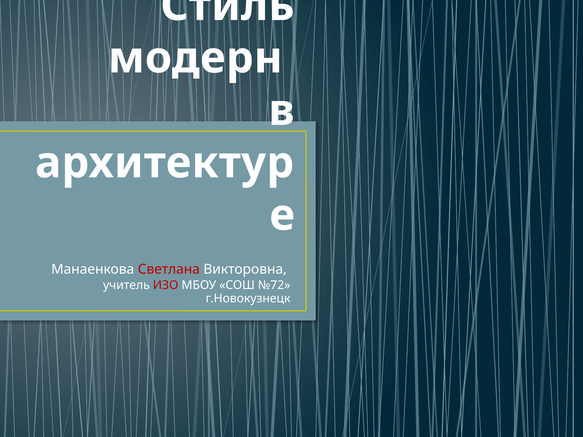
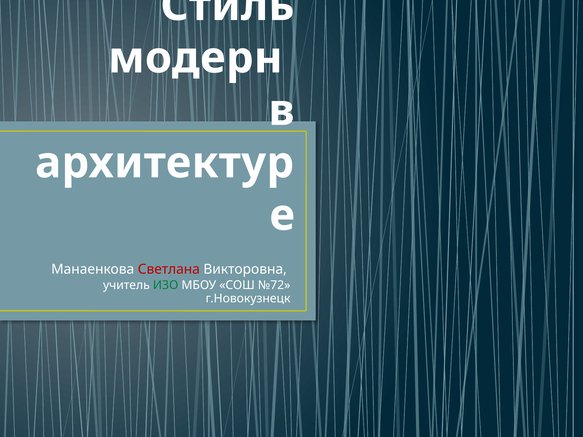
ИЗО colour: red -> green
